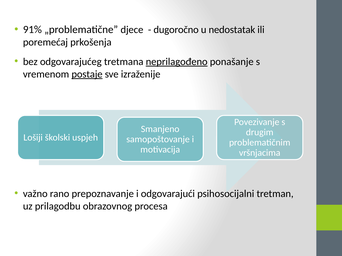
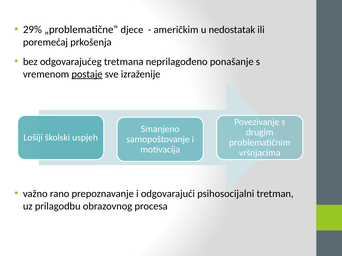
91%: 91% -> 29%
dugoročno: dugoročno -> američkim
neprilagođeno underline: present -> none
